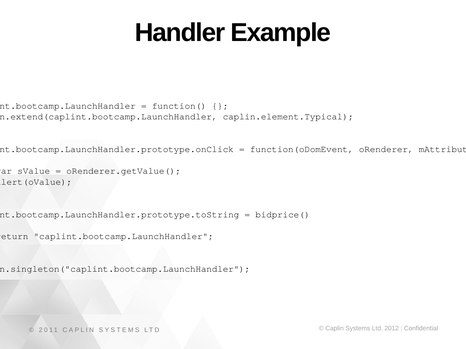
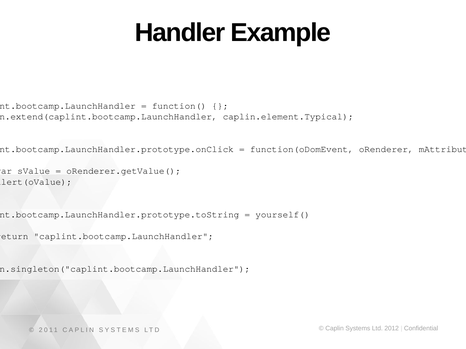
bidprice(: bidprice( -> yourself(
